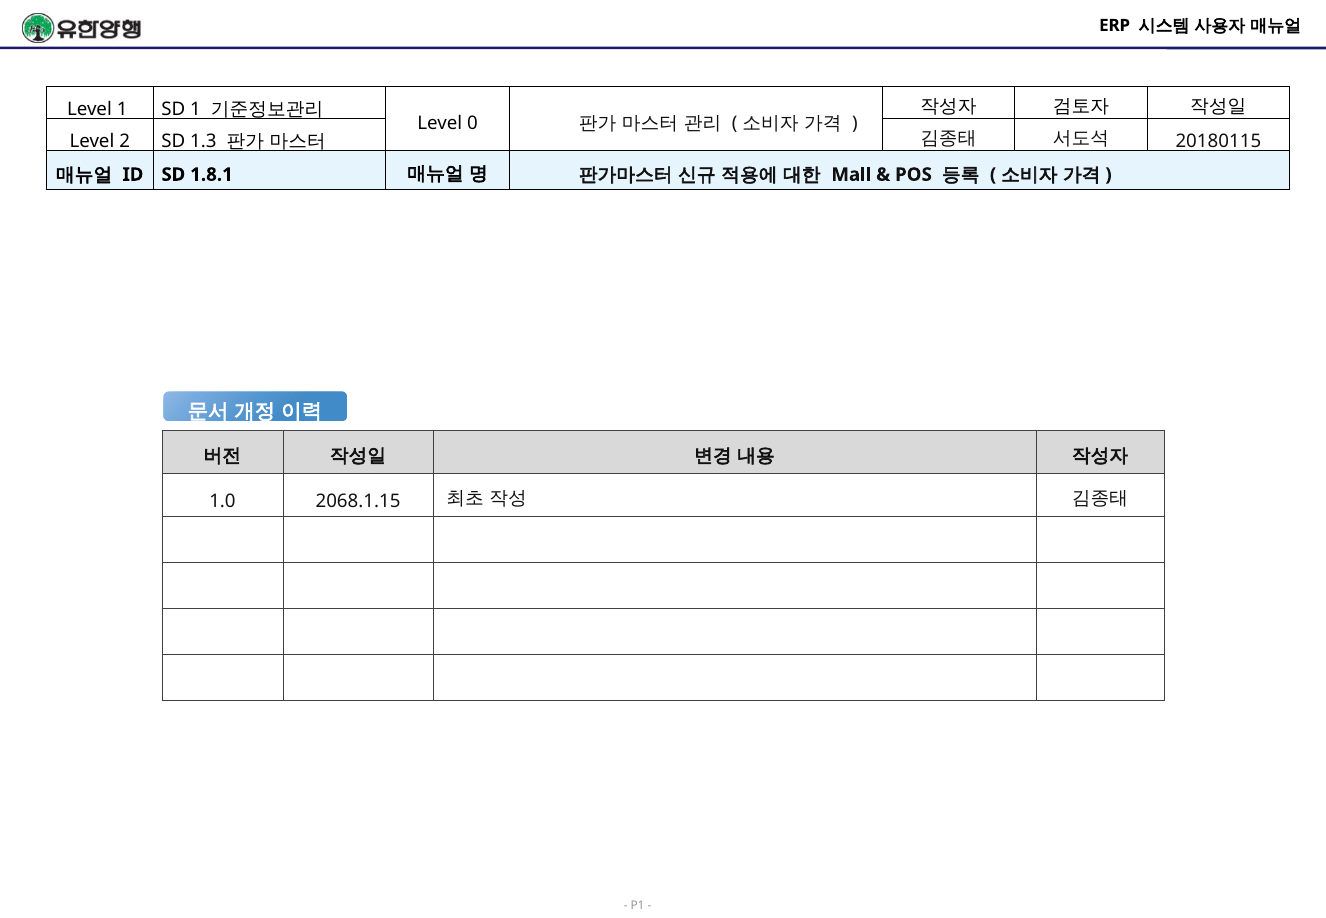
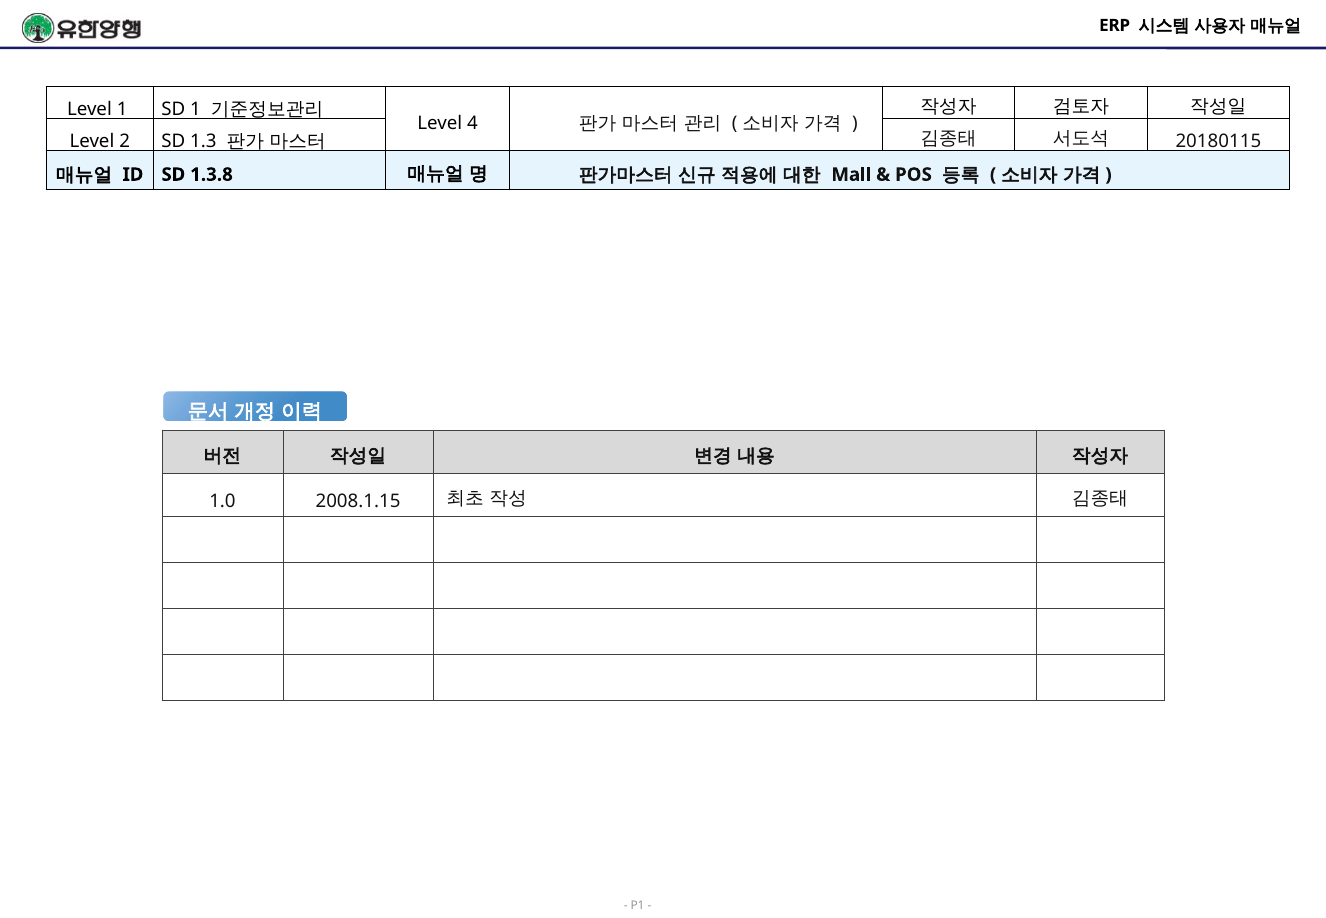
0: 0 -> 4
1.8.1: 1.8.1 -> 1.3.8
2068.1.15: 2068.1.15 -> 2008.1.15
